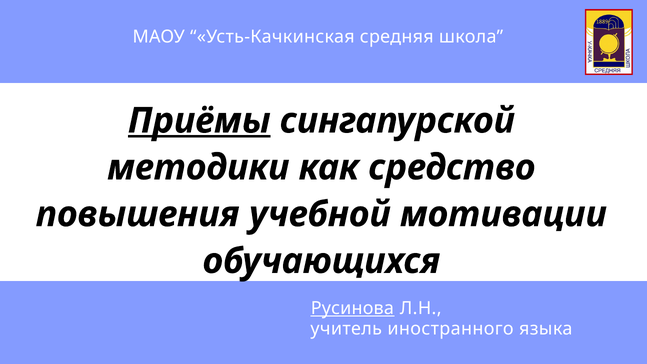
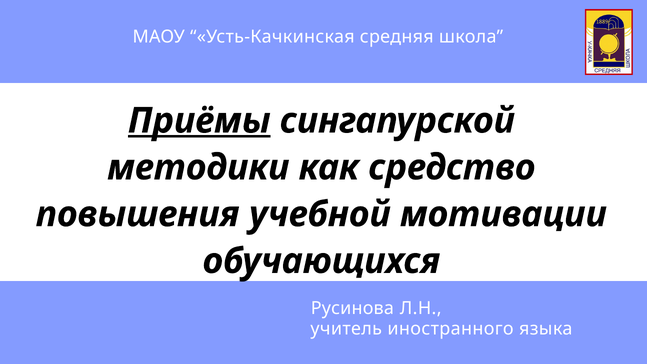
Русинова underline: present -> none
